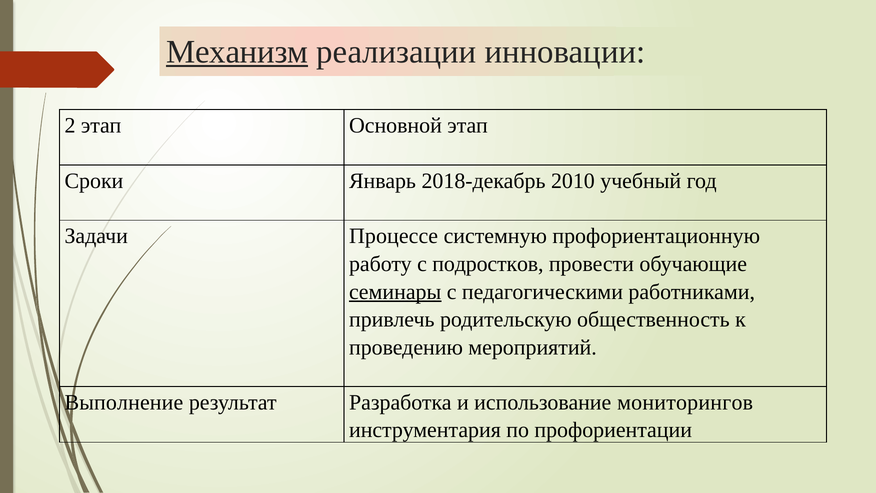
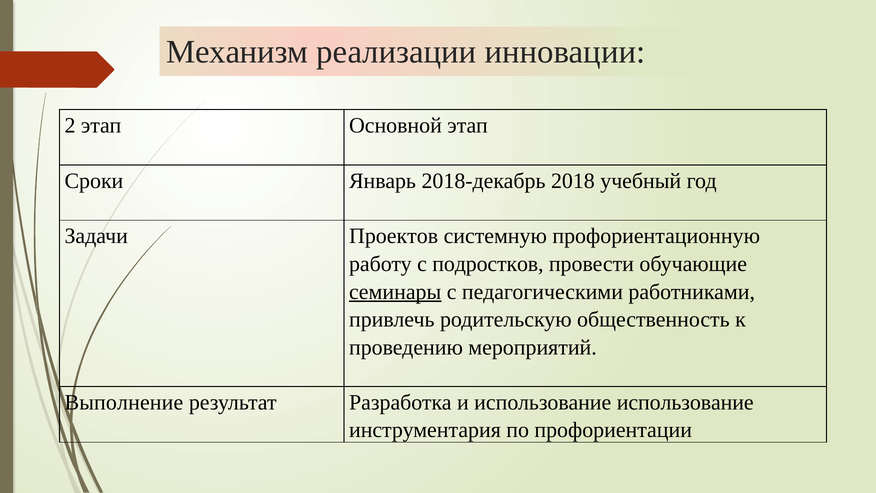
Механизм underline: present -> none
2010: 2010 -> 2018
Процессе: Процессе -> Проектов
использование мониторингов: мониторингов -> использование
